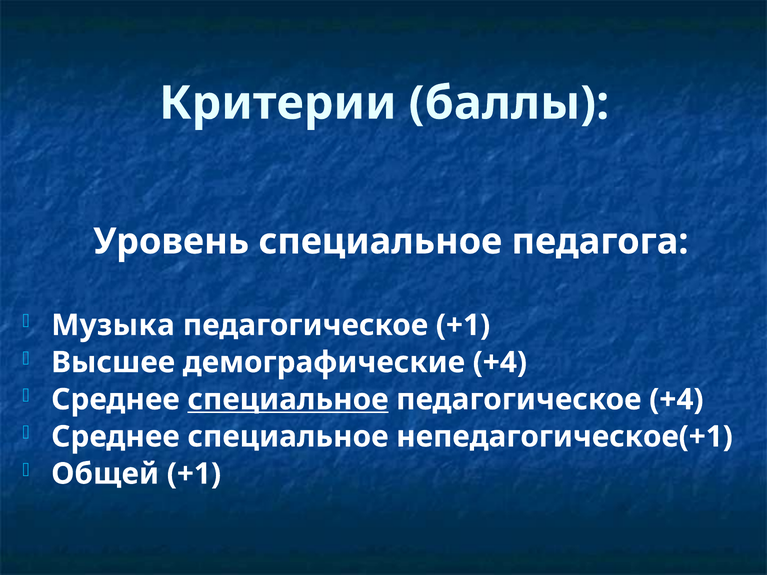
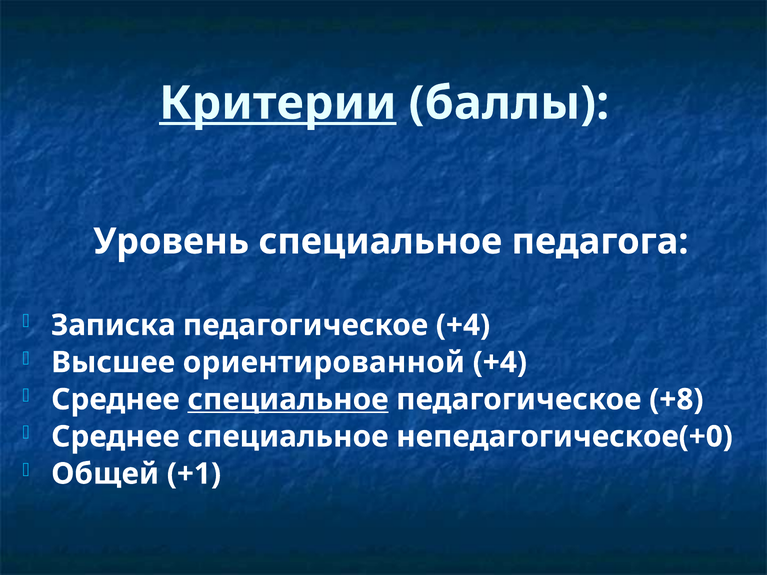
Критерии underline: none -> present
Музыка: Музыка -> Записка
педагогическое +1: +1 -> +4
демографические: демографические -> ориентированной
педагогическое +4: +4 -> +8
непедагогическое(+1: непедагогическое(+1 -> непедагогическое(+0
